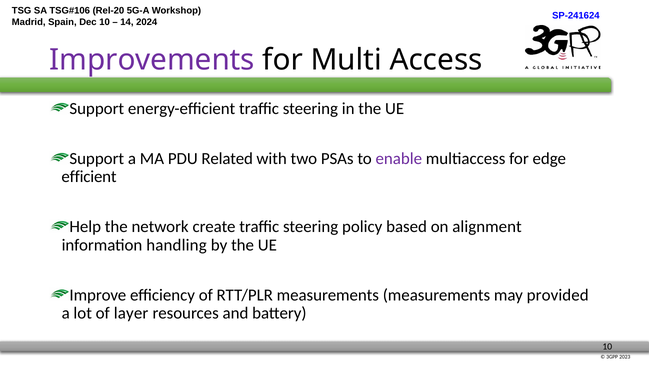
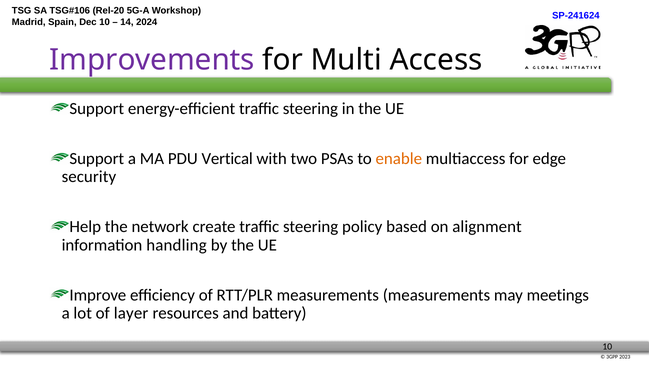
Related: Related -> Vertical
enable colour: purple -> orange
efficient: efficient -> security
provided: provided -> meetings
